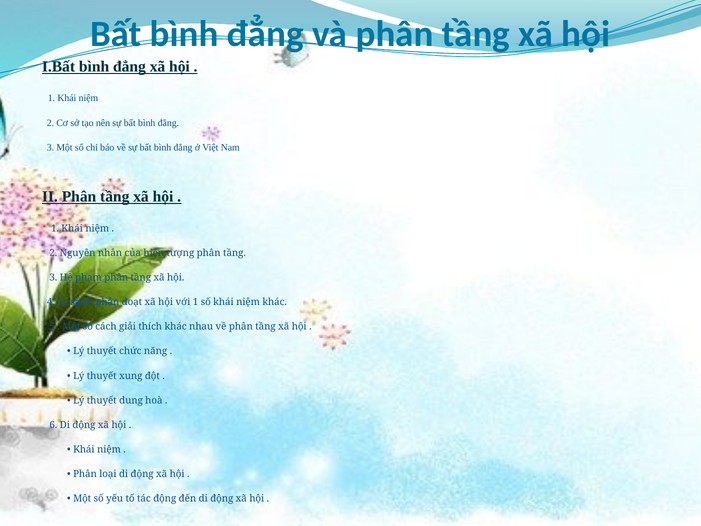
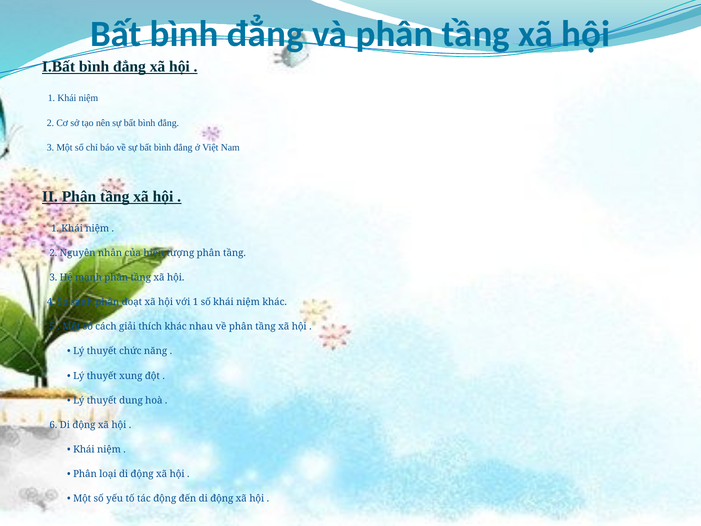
phạm: phạm -> mạnh
